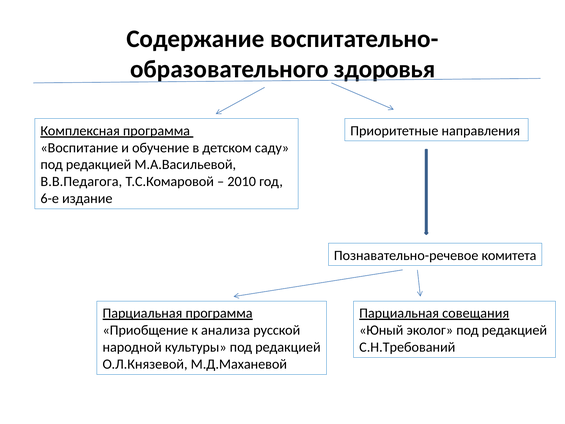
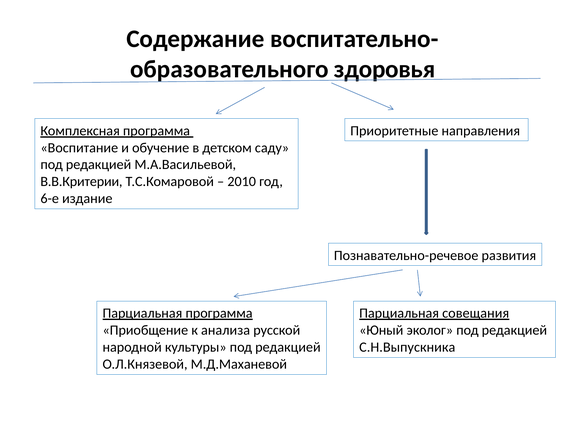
В.В.Педагога: В.В.Педагога -> В.В.Критерии
комитета: комитета -> развития
С.Н.Требований: С.Н.Требований -> С.Н.Выпускника
